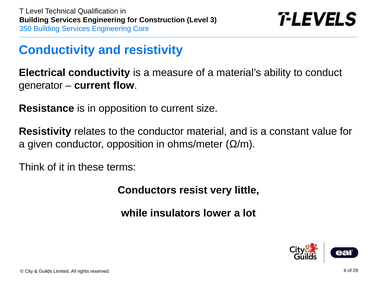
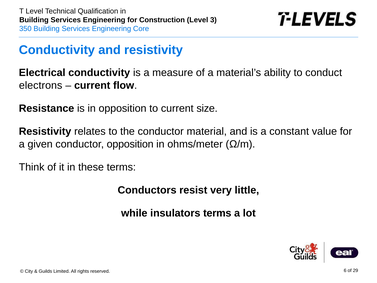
generator: generator -> electrons
insulators lower: lower -> terms
